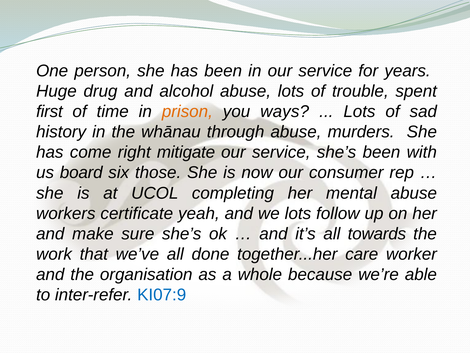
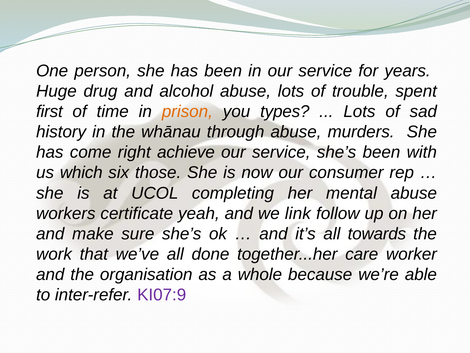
ways: ways -> types
mitigate: mitigate -> achieve
board: board -> which
we lots: lots -> link
KI07:9 colour: blue -> purple
